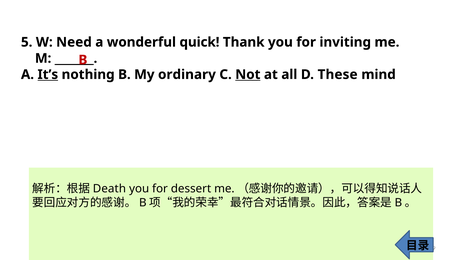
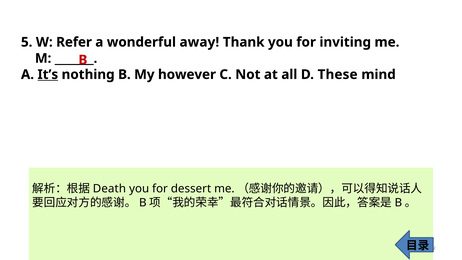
Need: Need -> Refer
quick: quick -> away
ordinary: ordinary -> however
Not underline: present -> none
